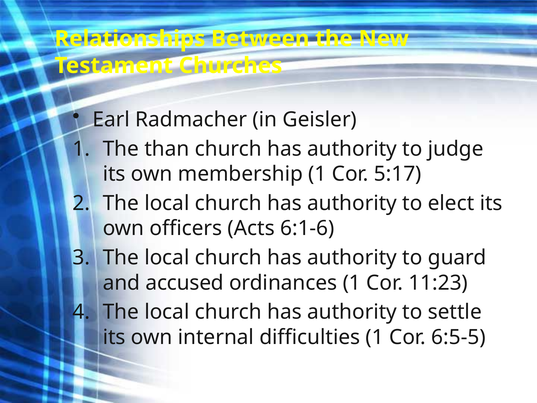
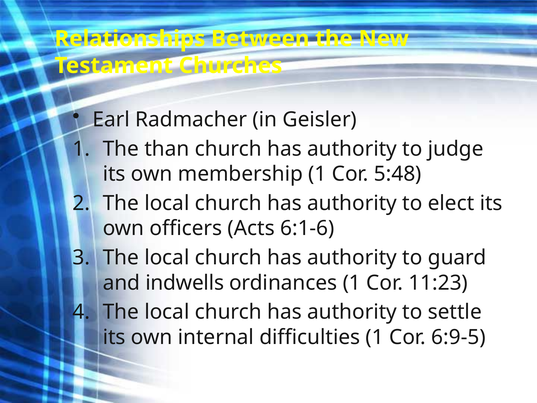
5:17: 5:17 -> 5:48
accused: accused -> indwells
6:5-5: 6:5-5 -> 6:9-5
